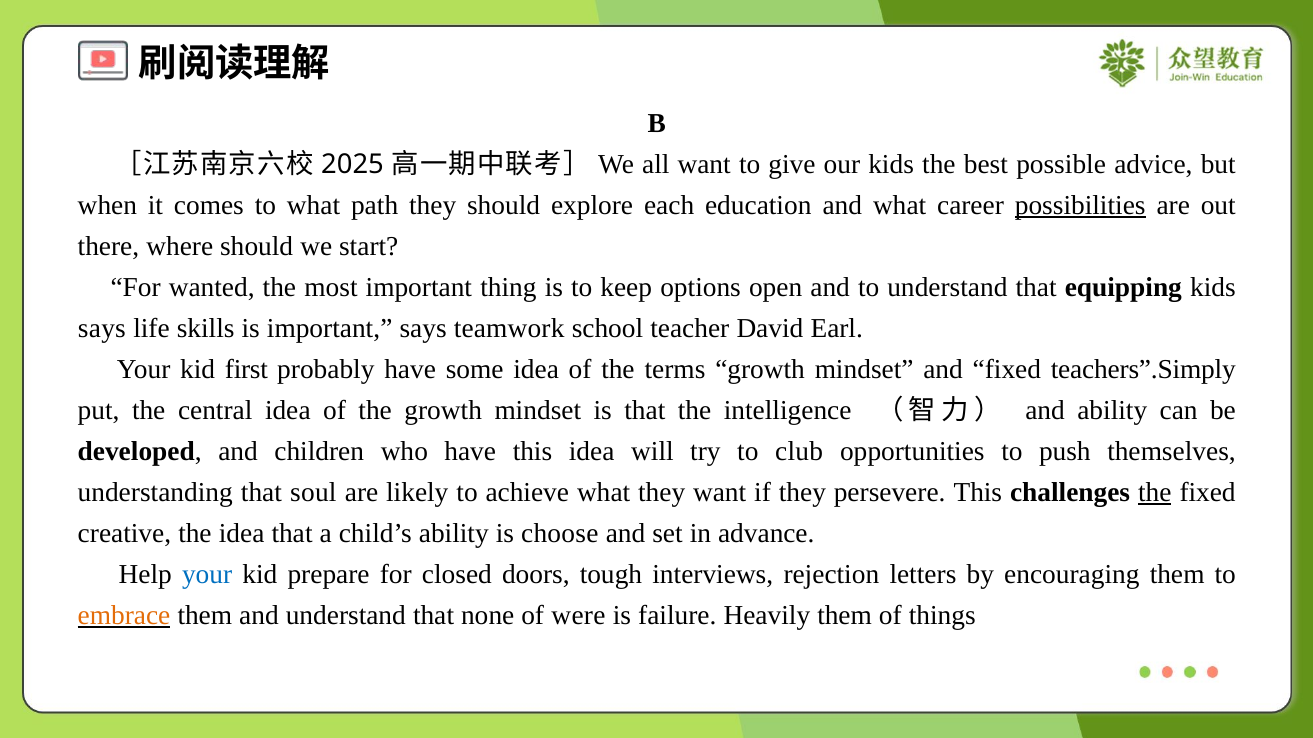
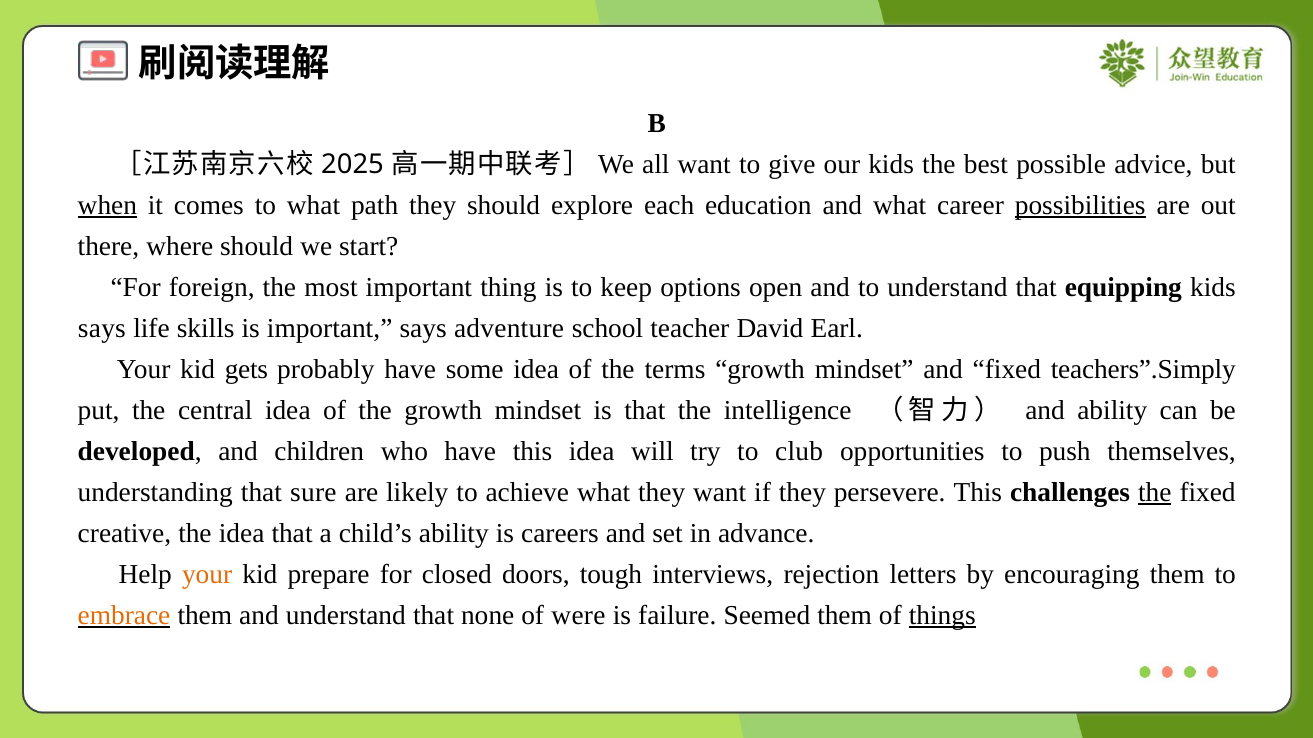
when underline: none -> present
wanted: wanted -> foreign
teamwork: teamwork -> adventure
first: first -> gets
soul: soul -> sure
choose: choose -> careers
your at (207, 575) colour: blue -> orange
Heavily: Heavily -> Seemed
things underline: none -> present
